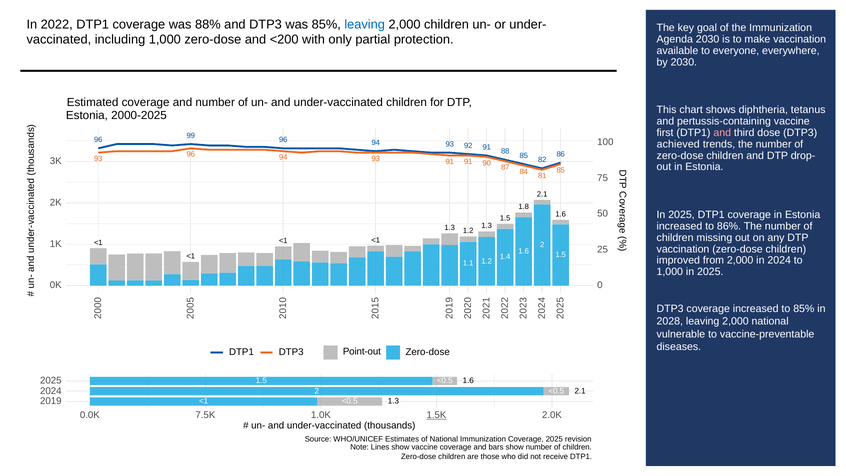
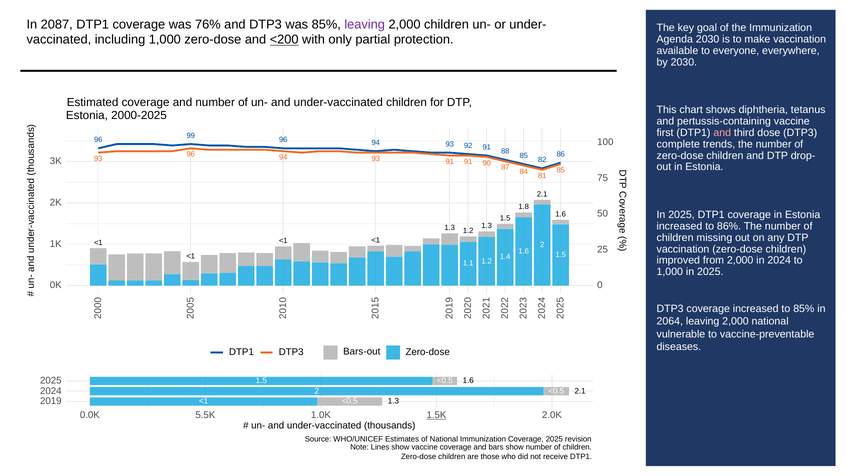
2022: 2022 -> 2087
88%: 88% -> 76%
leaving at (365, 24) colour: blue -> purple
<200 underline: none -> present
achieved: achieved -> complete
2028: 2028 -> 2064
Point-out: Point-out -> Bars-out
7.5K: 7.5K -> 5.5K
